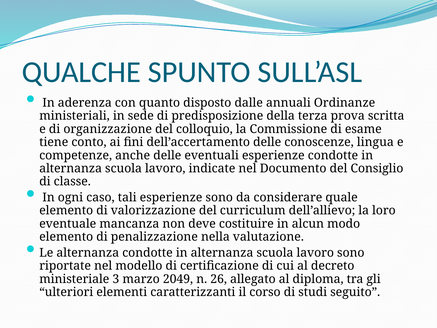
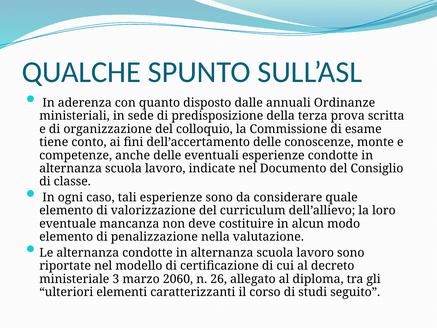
lingua: lingua -> monte
2049: 2049 -> 2060
